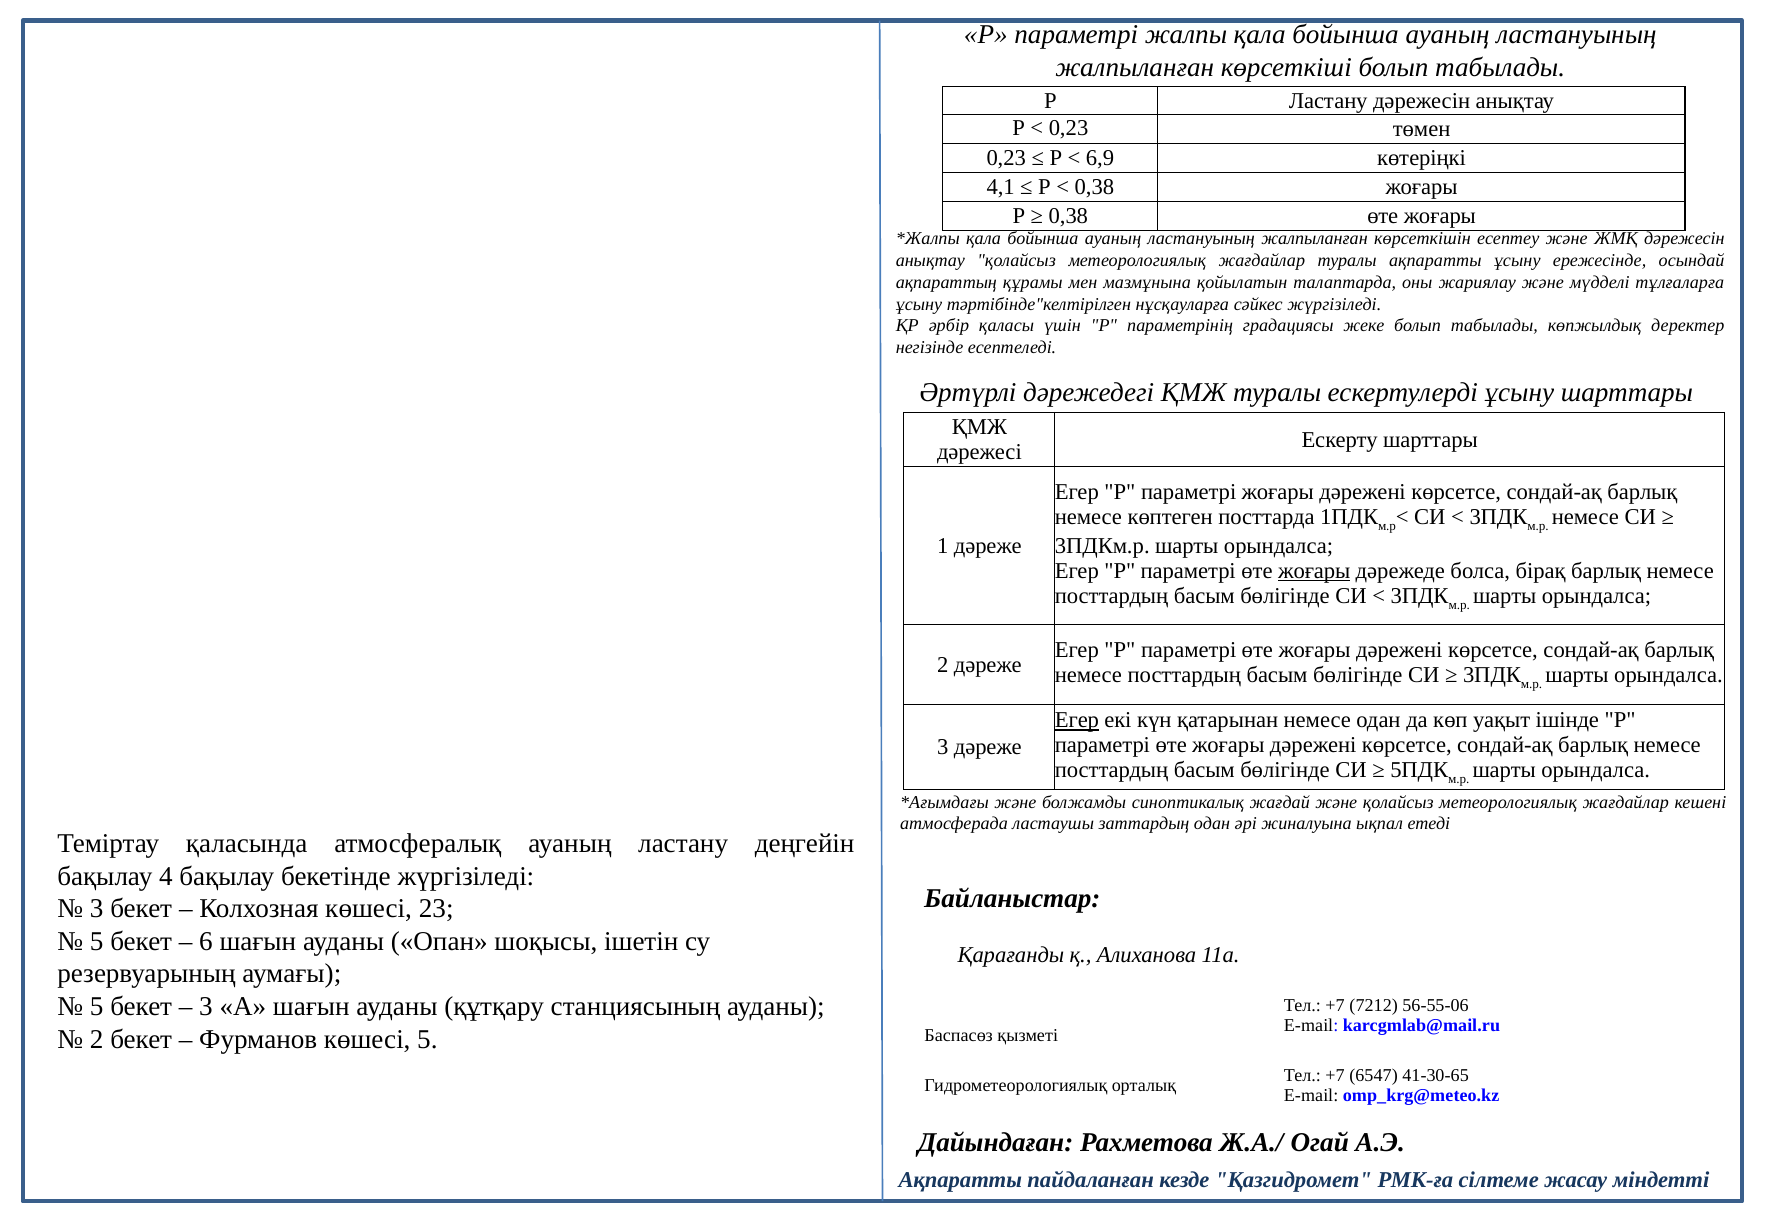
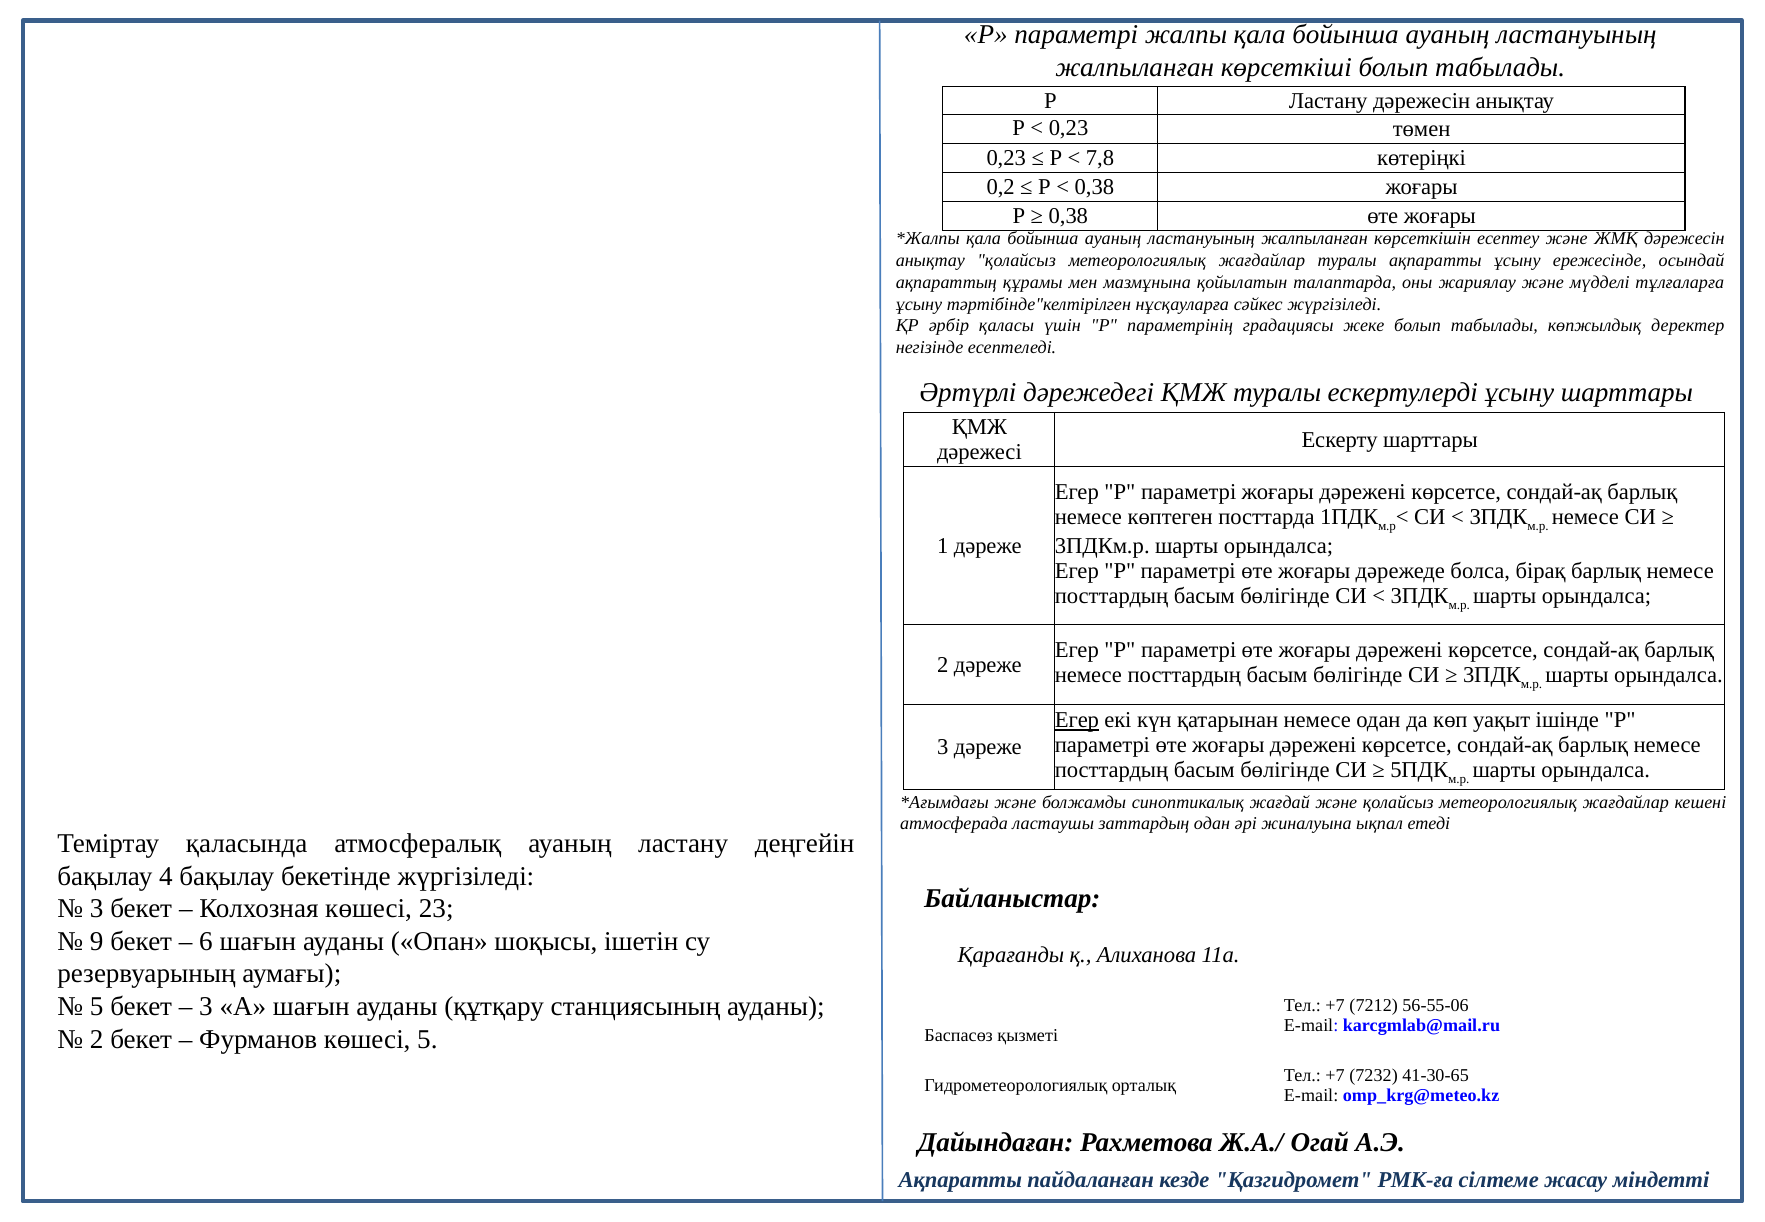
6,9: 6,9 -> 7,8
4,1: 4,1 -> 0,2
жоғары at (1314, 571) underline: present -> none
5 at (97, 941): 5 -> 9
6547: 6547 -> 7232
